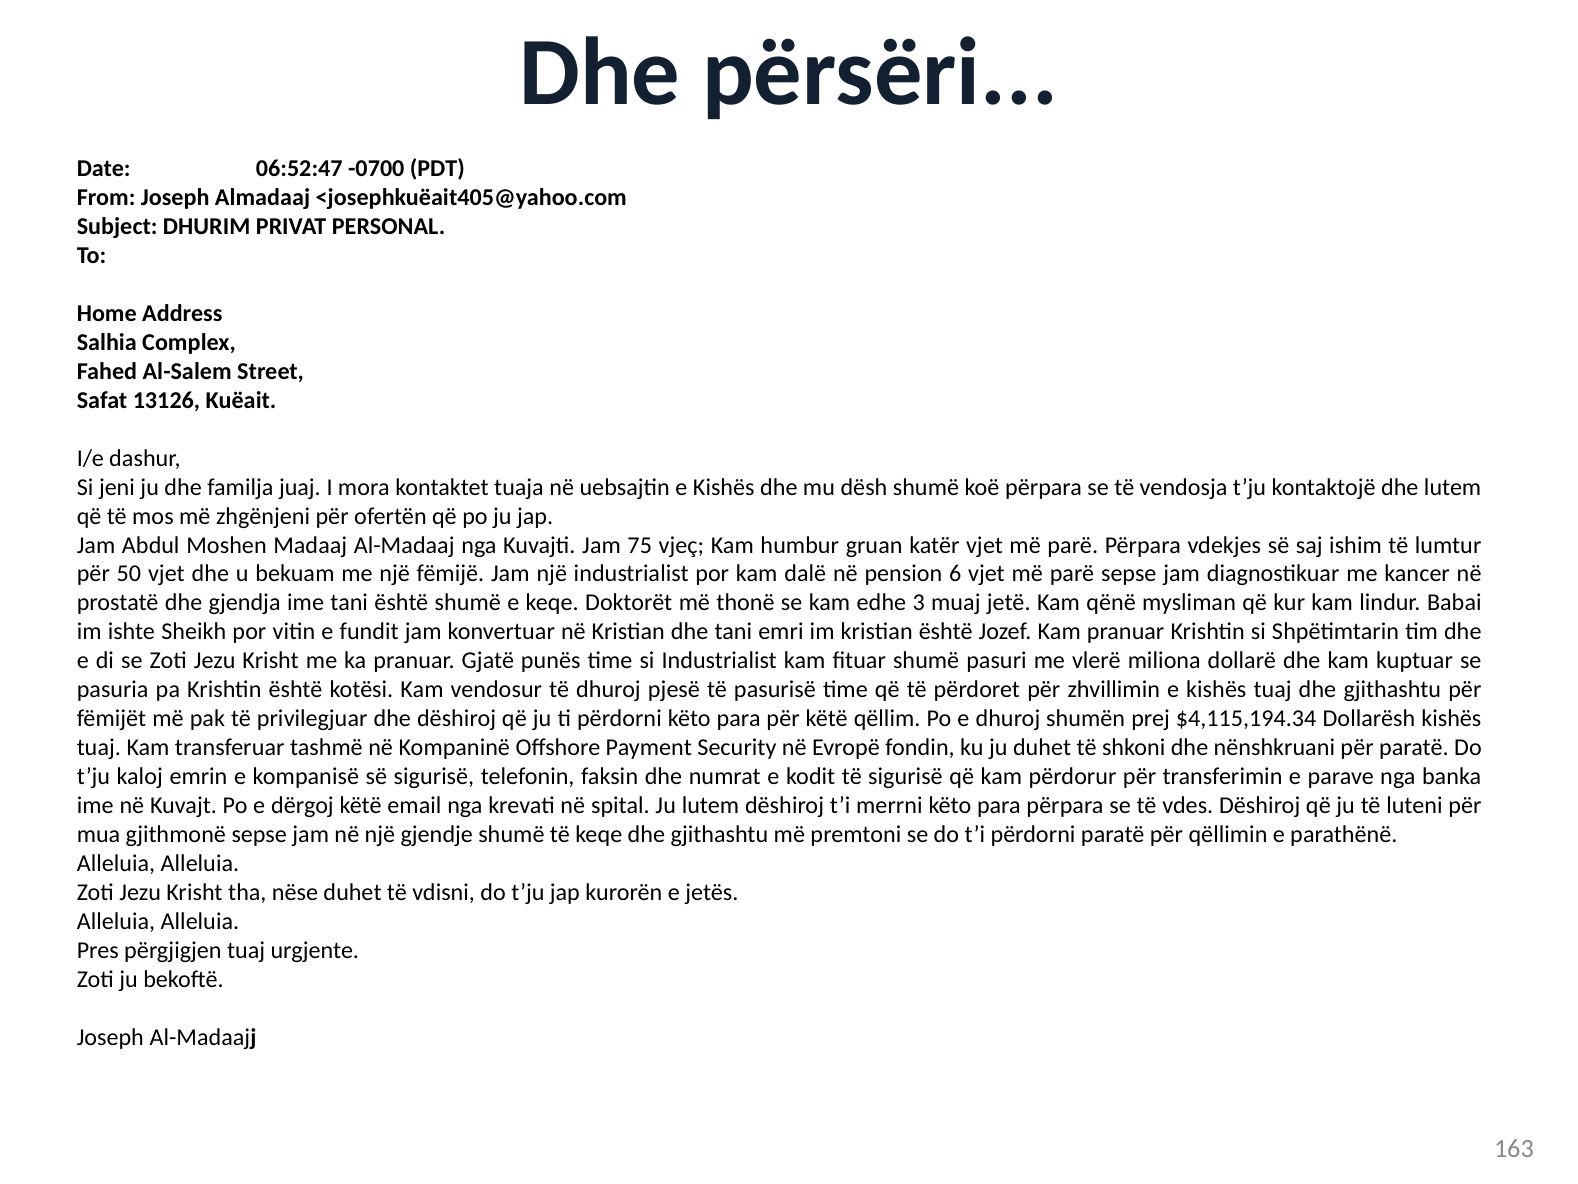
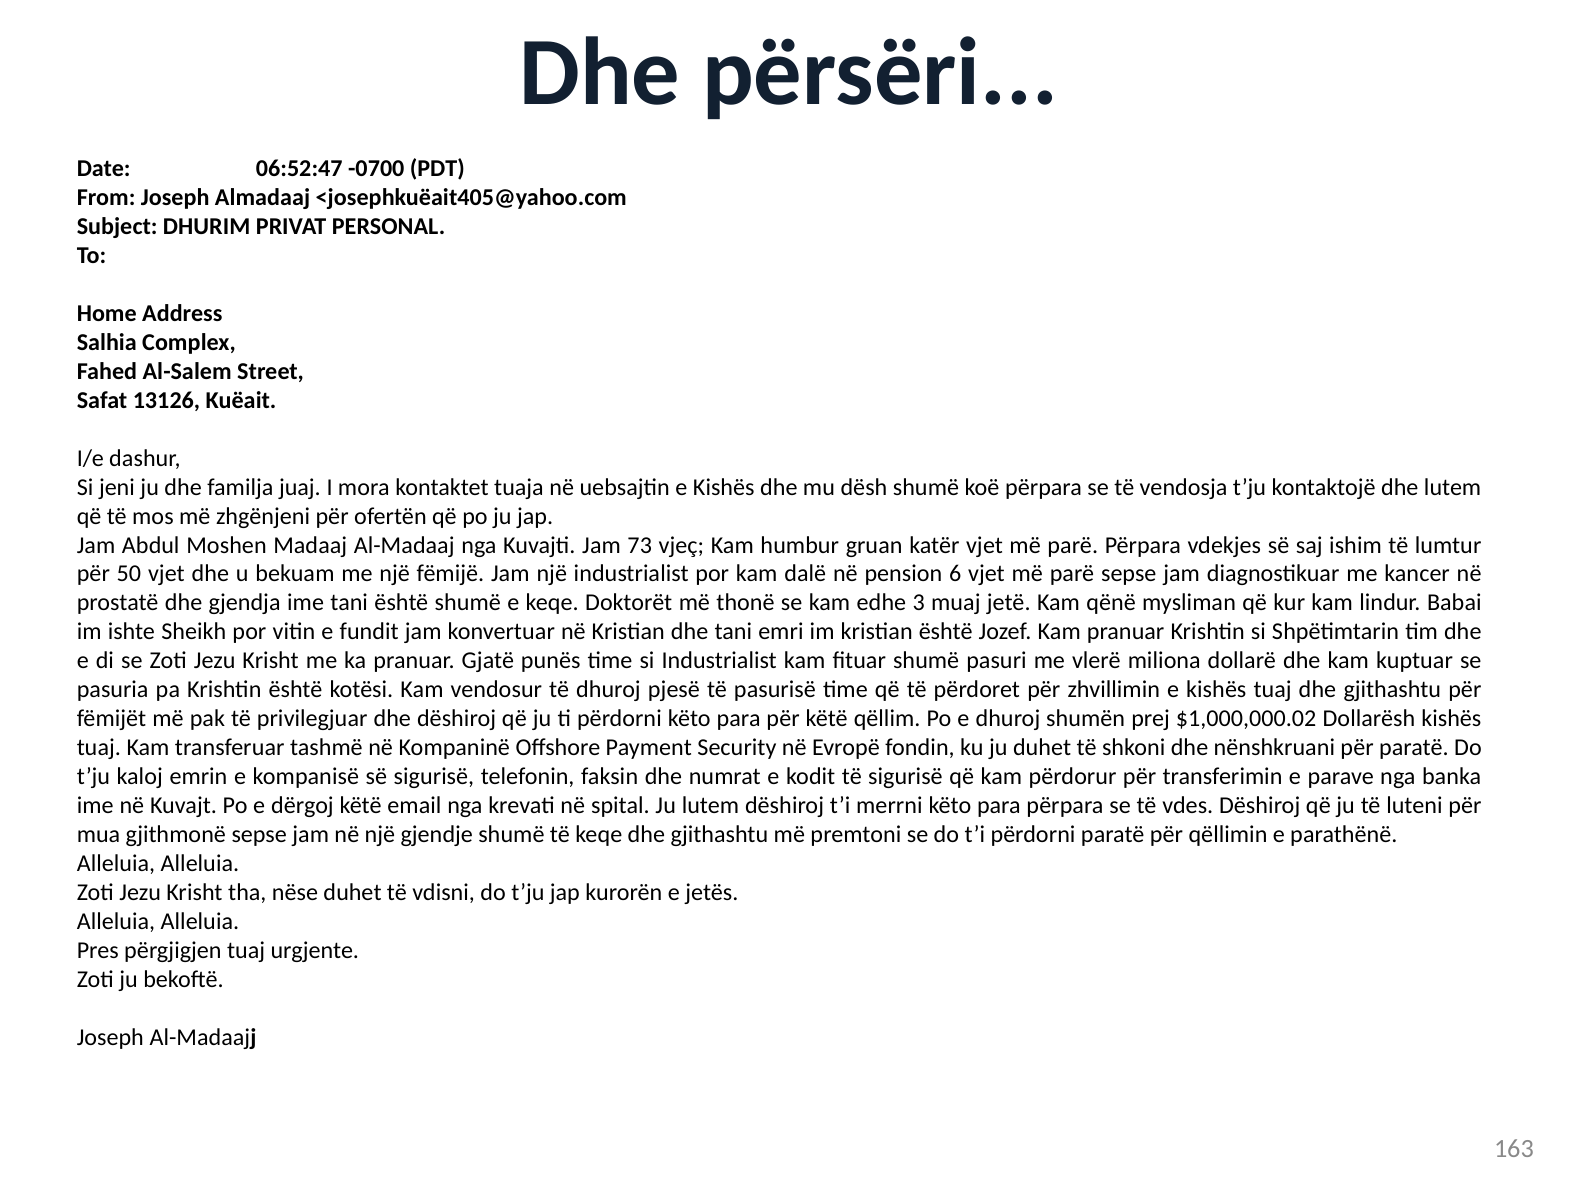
75: 75 -> 73
$4,115,194.34: $4,115,194.34 -> $1,000,000.02
